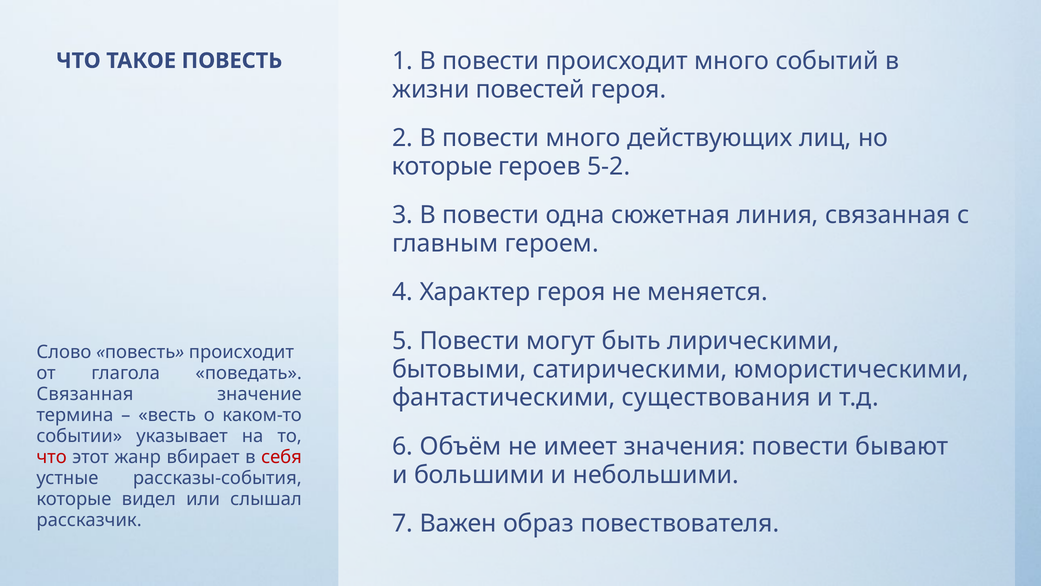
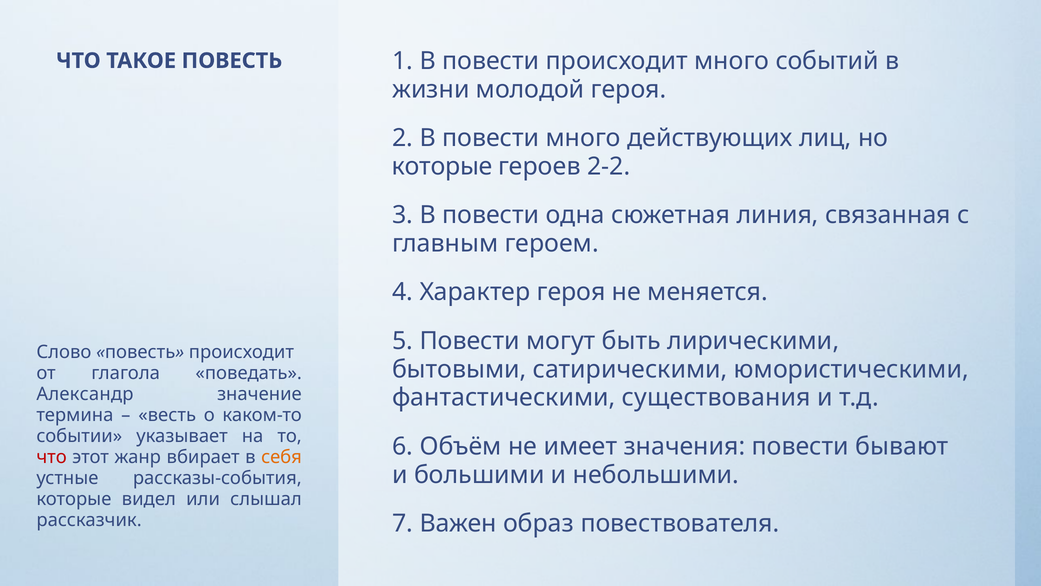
повестей: повестей -> молодой
5-2: 5-2 -> 2-2
Связанная at (85, 394): Связанная -> Александр
себя colour: red -> orange
